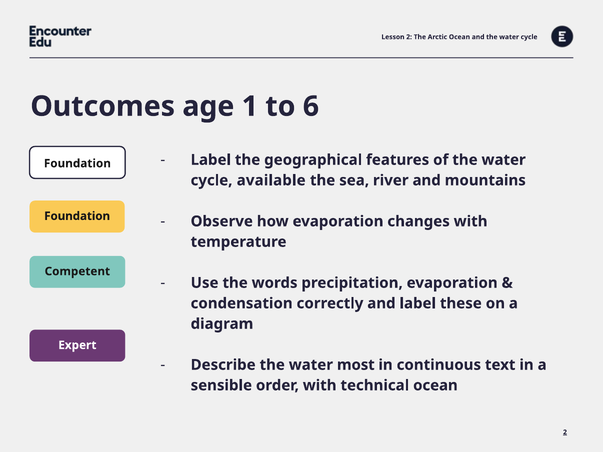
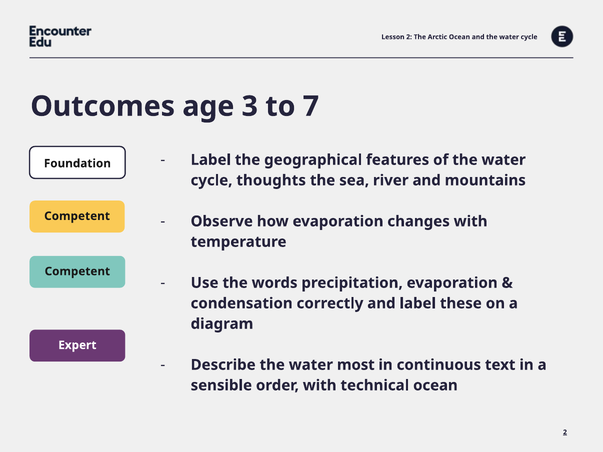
1: 1 -> 3
6: 6 -> 7
available: available -> thoughts
Foundation at (77, 216): Foundation -> Competent
